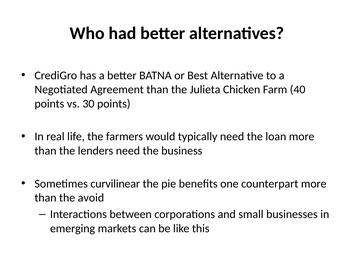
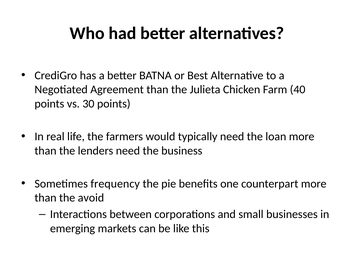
curvilinear: curvilinear -> frequency
